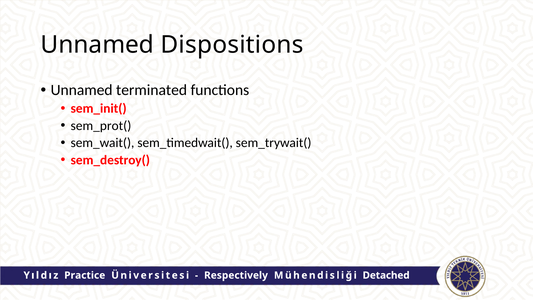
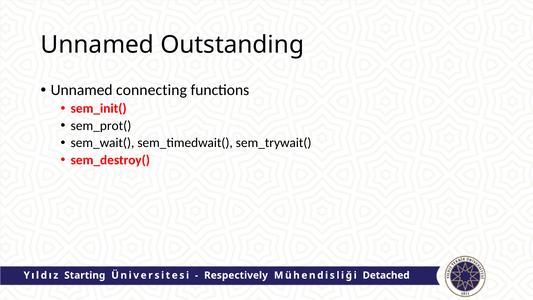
Dispositions: Dispositions -> Outstanding
terminated: terminated -> connecting
Practice: Practice -> Starting
